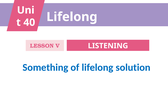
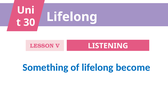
40: 40 -> 30
solution: solution -> become
